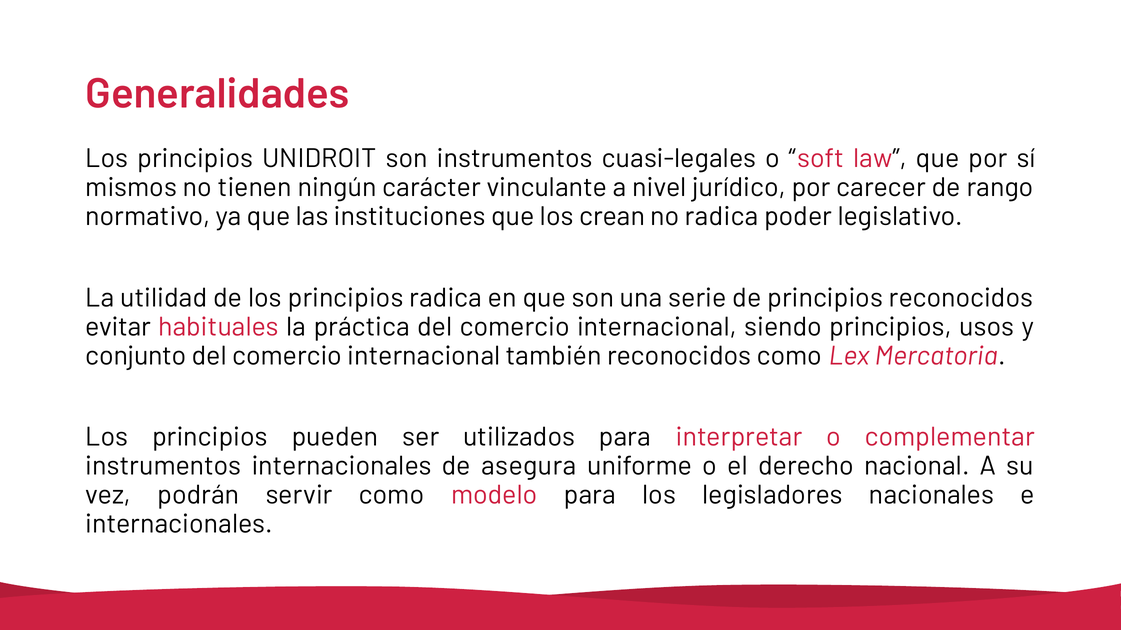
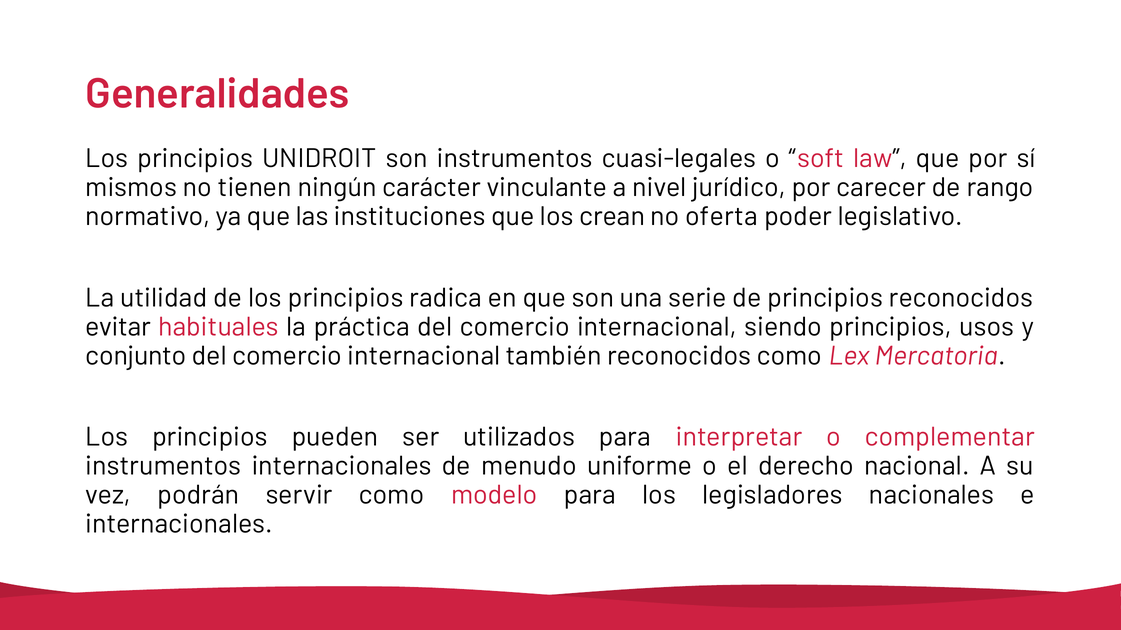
no radica: radica -> oferta
asegura: asegura -> menudo
